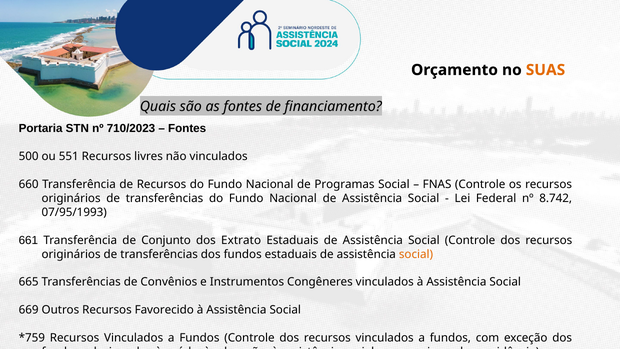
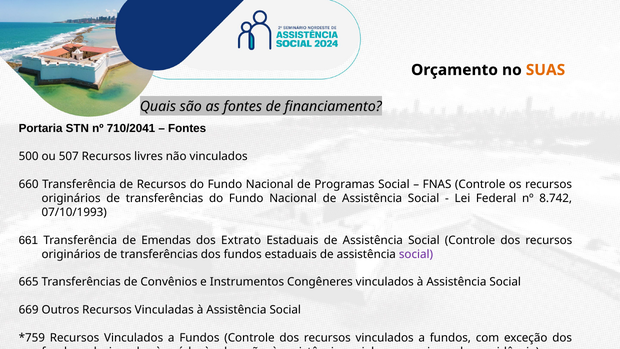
710/2023: 710/2023 -> 710/2041
551: 551 -> 507
07/95/1993: 07/95/1993 -> 07/10/1993
Conjunto: Conjunto -> Emendas
social at (416, 254) colour: orange -> purple
Favorecido: Favorecido -> Vinculadas
